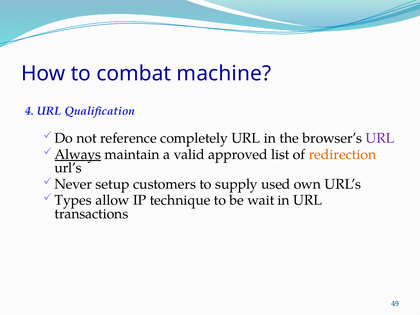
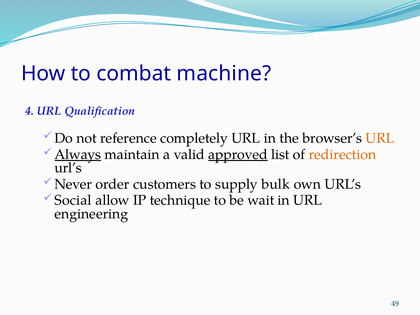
URL at (380, 138) colour: purple -> orange
approved underline: none -> present
setup: setup -> order
used: used -> bulk
Types: Types -> Social
transactions: transactions -> engineering
